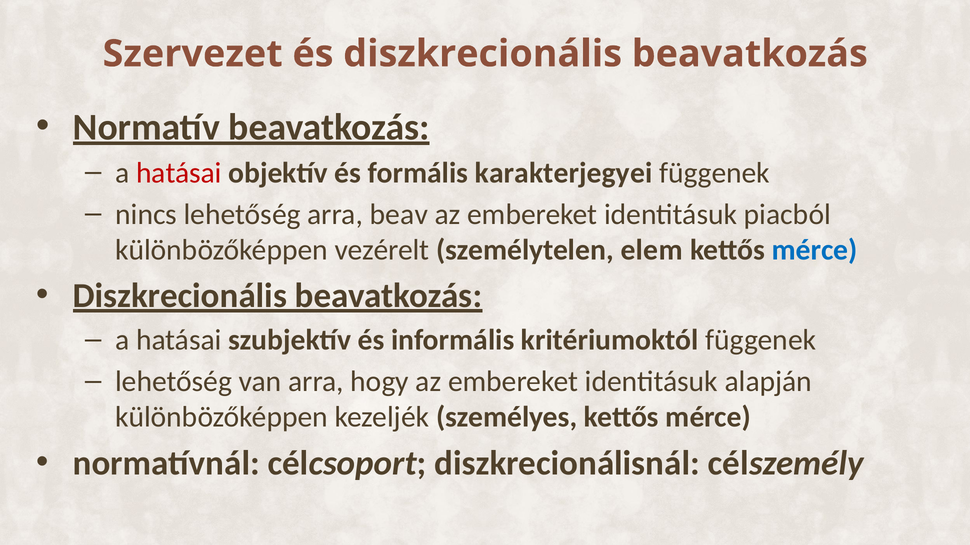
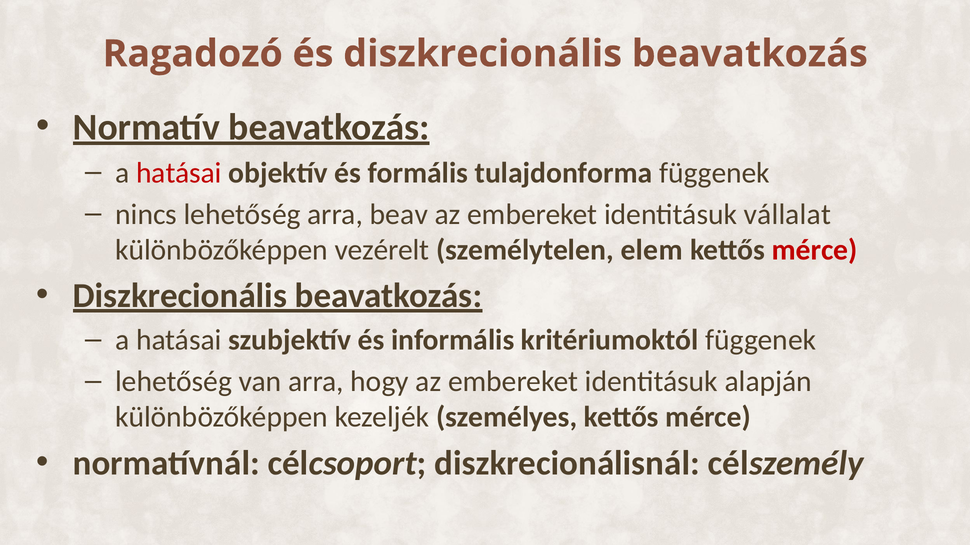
Szervezet: Szervezet -> Ragadozó
karakterjegyei: karakterjegyei -> tulajdonforma
piacból: piacból -> vállalat
mérce at (815, 250) colour: blue -> red
